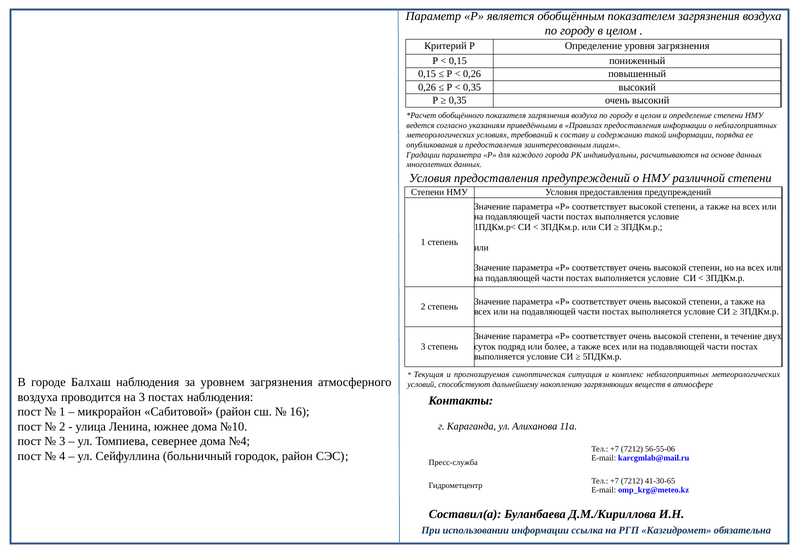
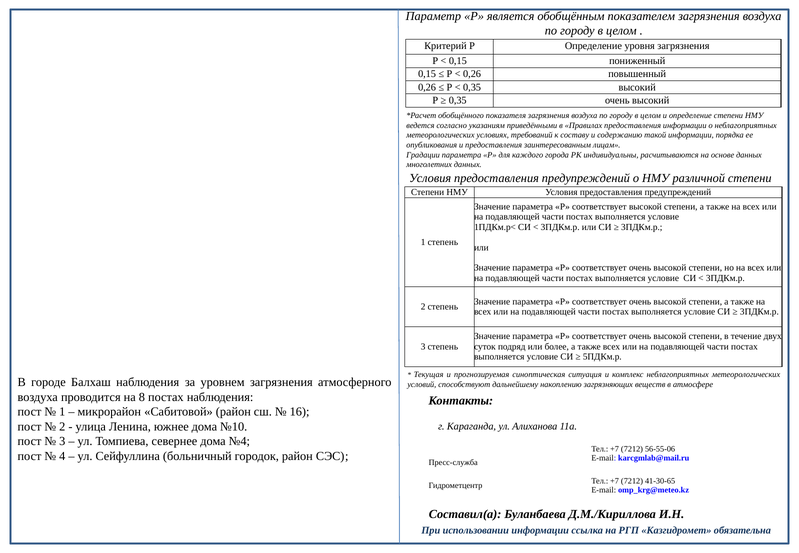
на 3: 3 -> 8
